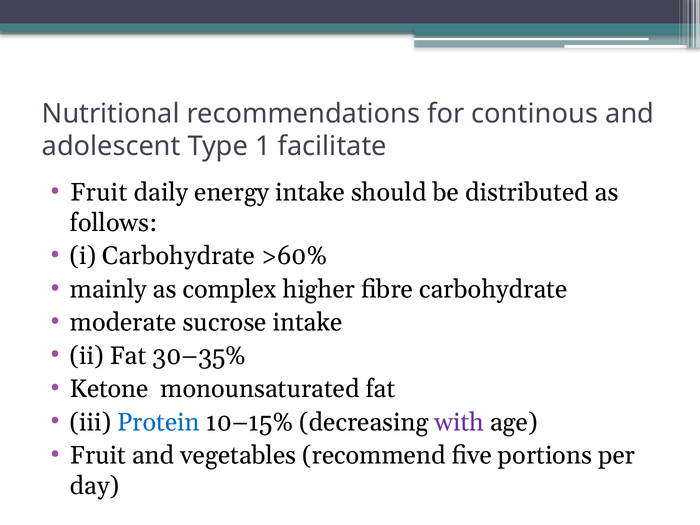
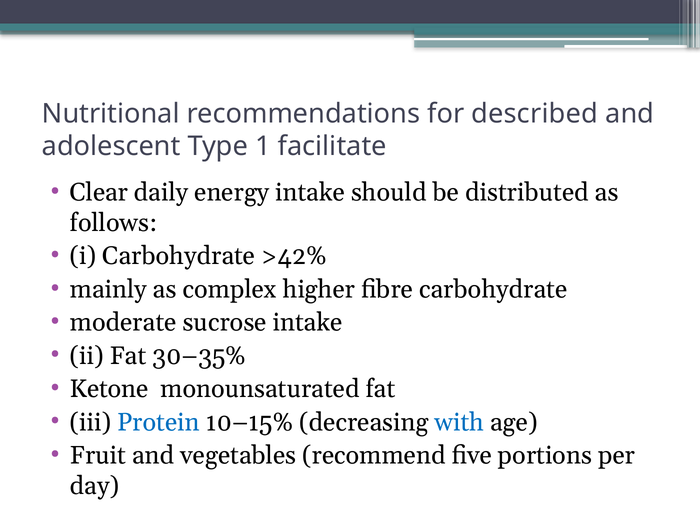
continous: continous -> described
Fruit at (99, 193): Fruit -> Clear
>60%: >60% -> >42%
with colour: purple -> blue
